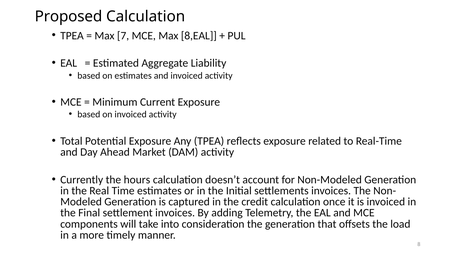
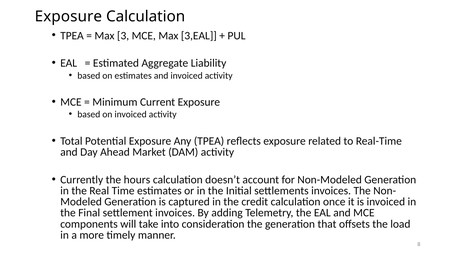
Proposed at (68, 17): Proposed -> Exposure
7: 7 -> 3
8,EAL: 8,EAL -> 3,EAL
